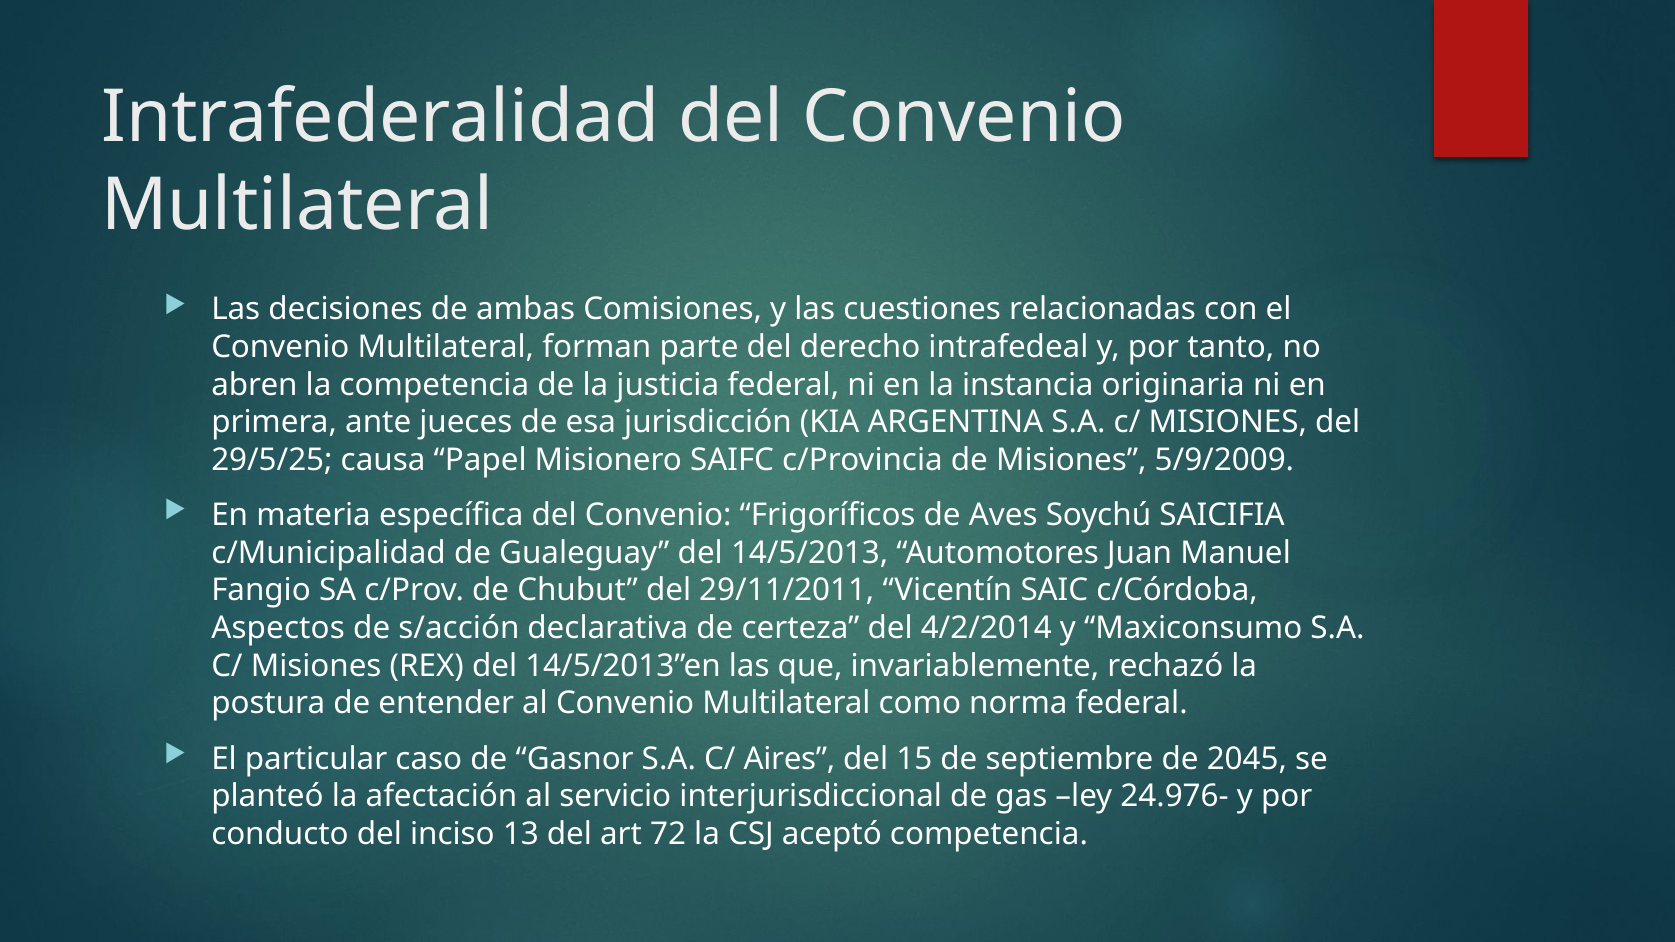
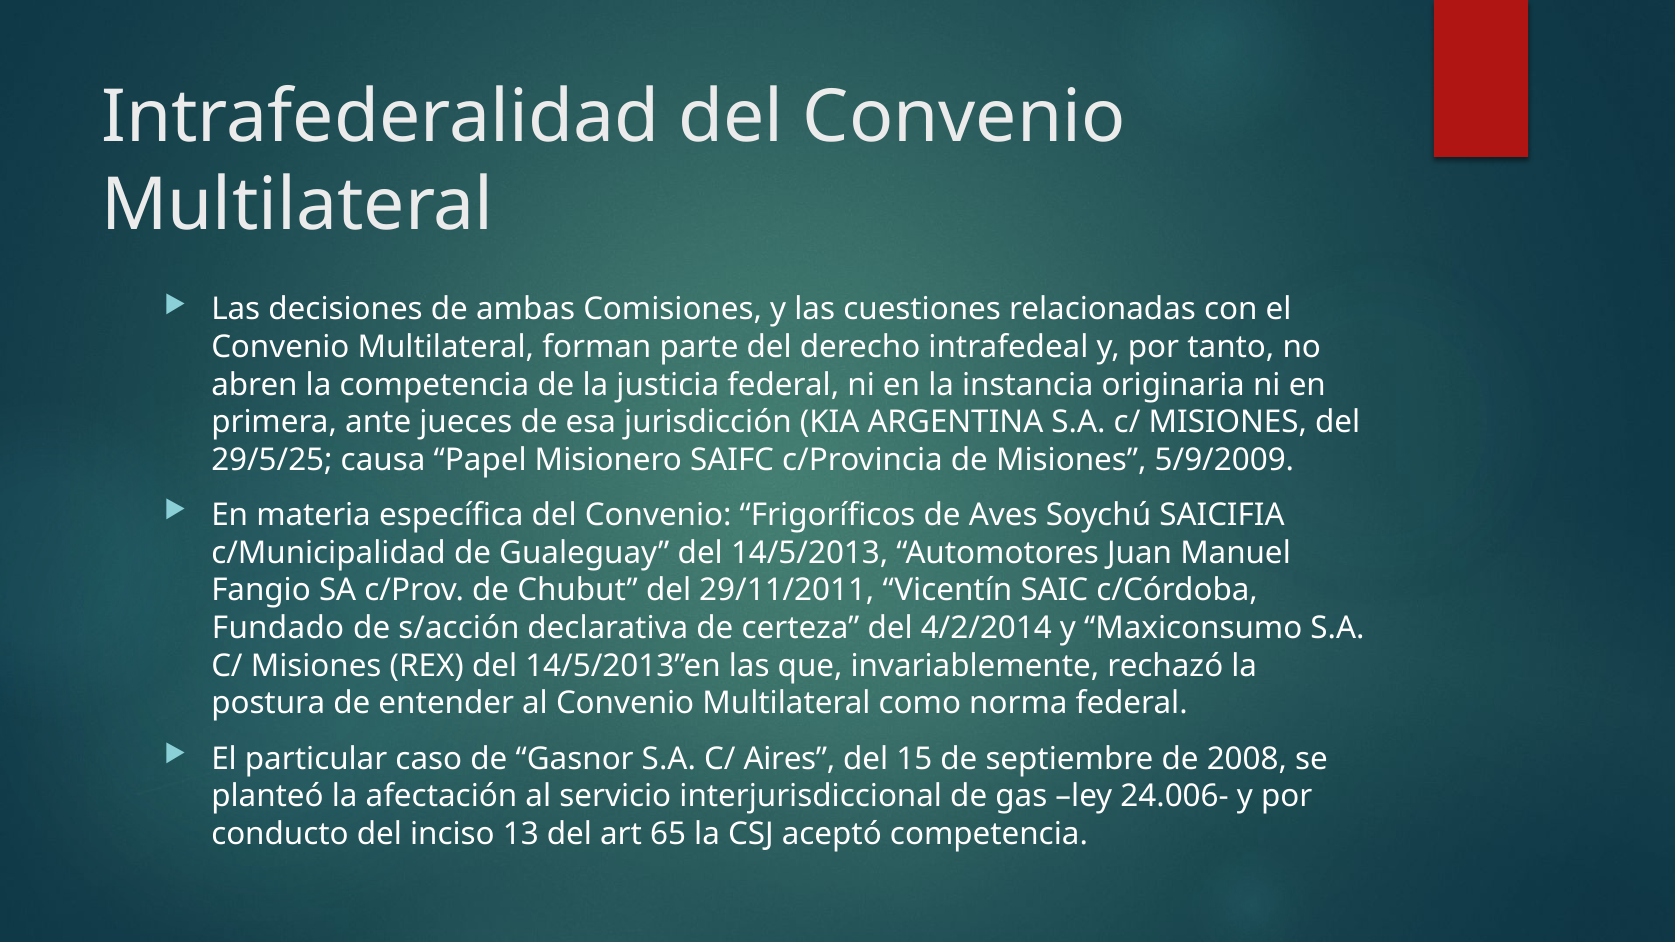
Aspectos: Aspectos -> Fundado
2045: 2045 -> 2008
24.976-: 24.976- -> 24.006-
72: 72 -> 65
